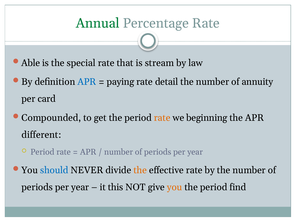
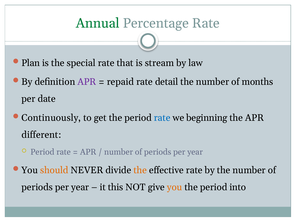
Able: Able -> Plan
APR at (87, 82) colour: blue -> purple
paying: paying -> repaid
annuity: annuity -> months
card: card -> date
Compounded: Compounded -> Continuously
rate at (162, 118) colour: orange -> blue
should colour: blue -> orange
find: find -> into
